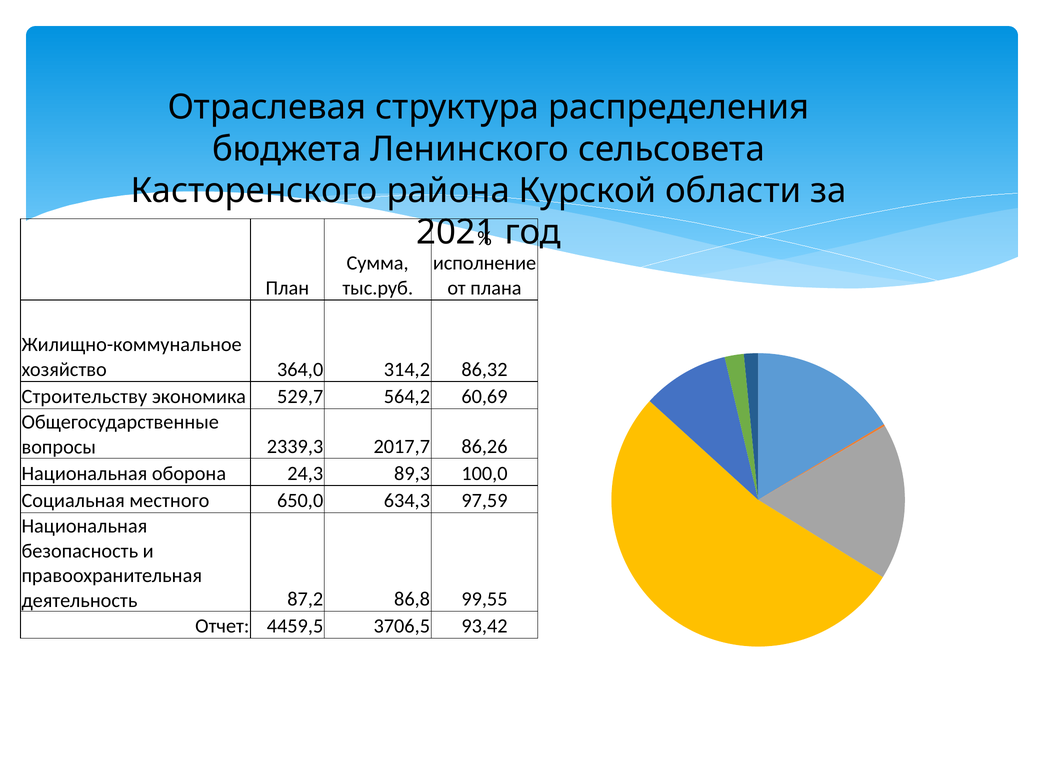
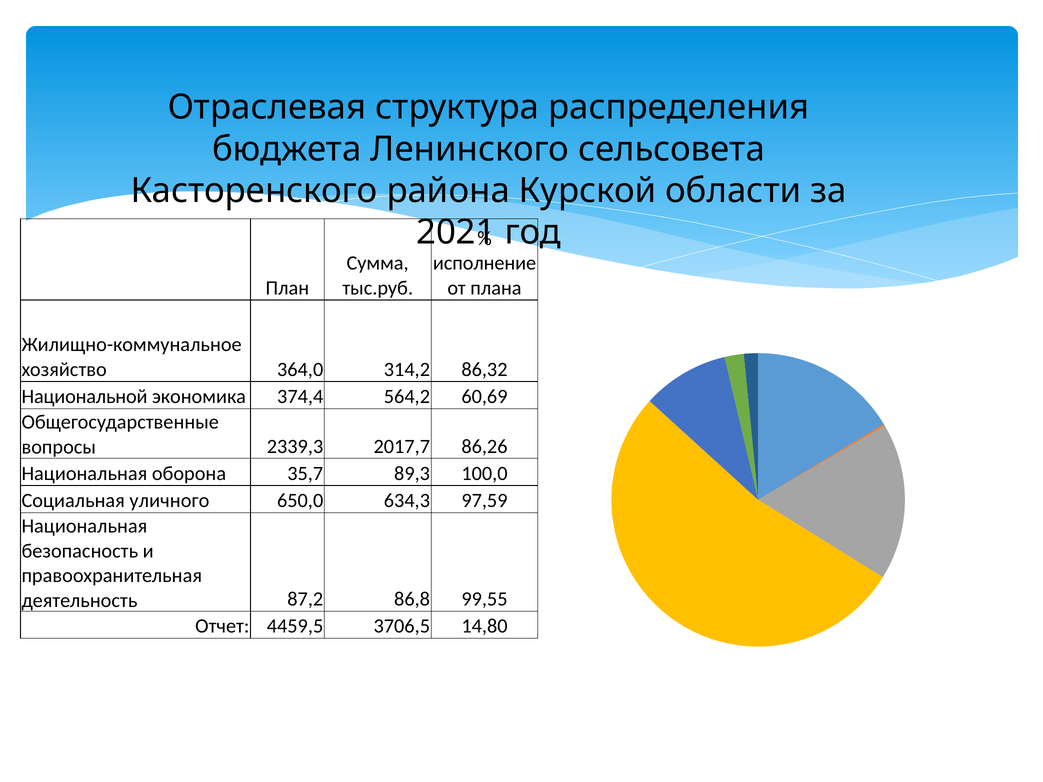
Строительству: Строительству -> Национальной
529,7: 529,7 -> 374,4
24,3: 24,3 -> 35,7
местного: местного -> уличного
93,42: 93,42 -> 14,80
